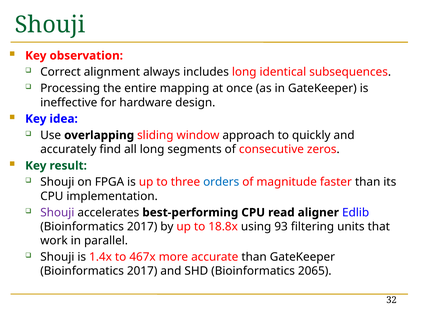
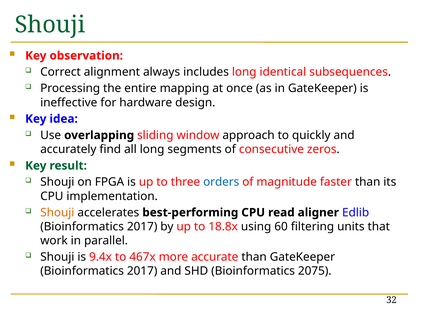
Shouji at (57, 213) colour: purple -> orange
93: 93 -> 60
1.4x: 1.4x -> 9.4x
2065: 2065 -> 2075
